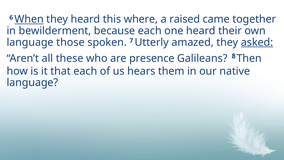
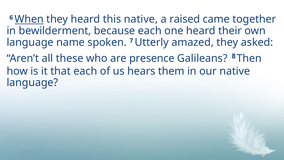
this where: where -> native
those: those -> name
asked underline: present -> none
